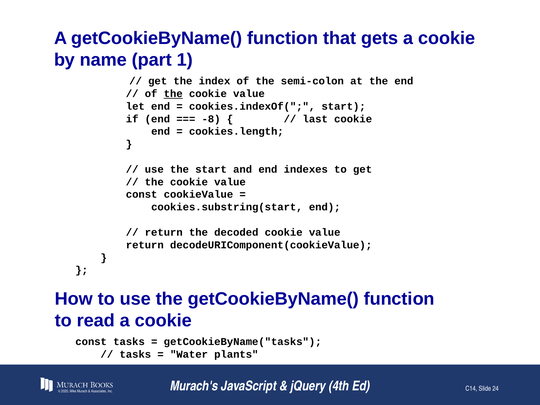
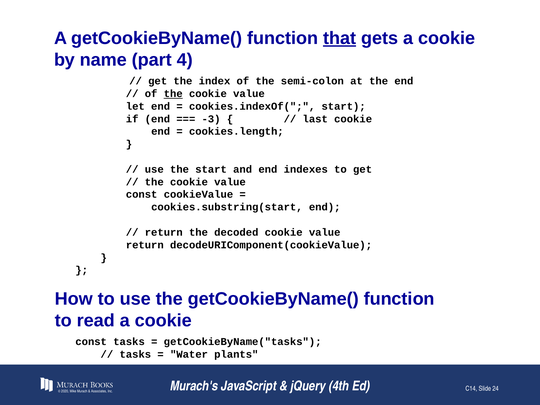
that underline: none -> present
1: 1 -> 4
-8: -8 -> -3
